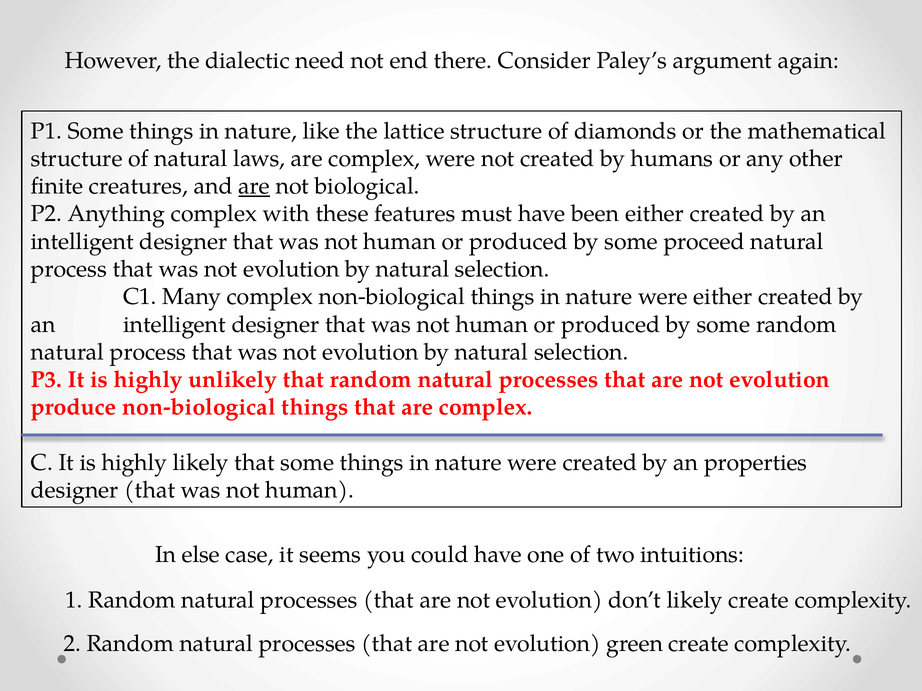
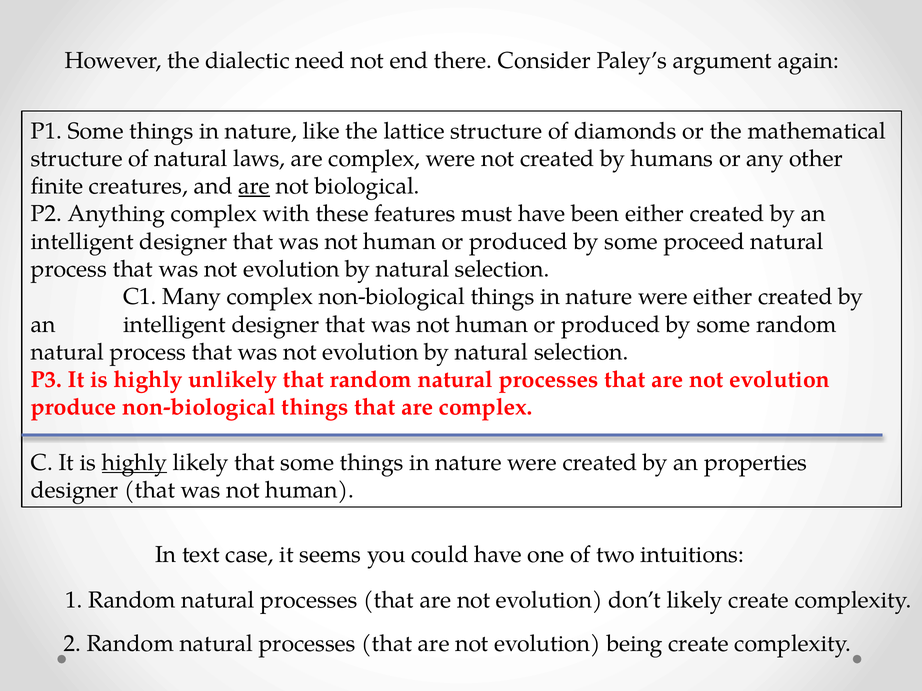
highly at (134, 463) underline: none -> present
else: else -> text
green: green -> being
